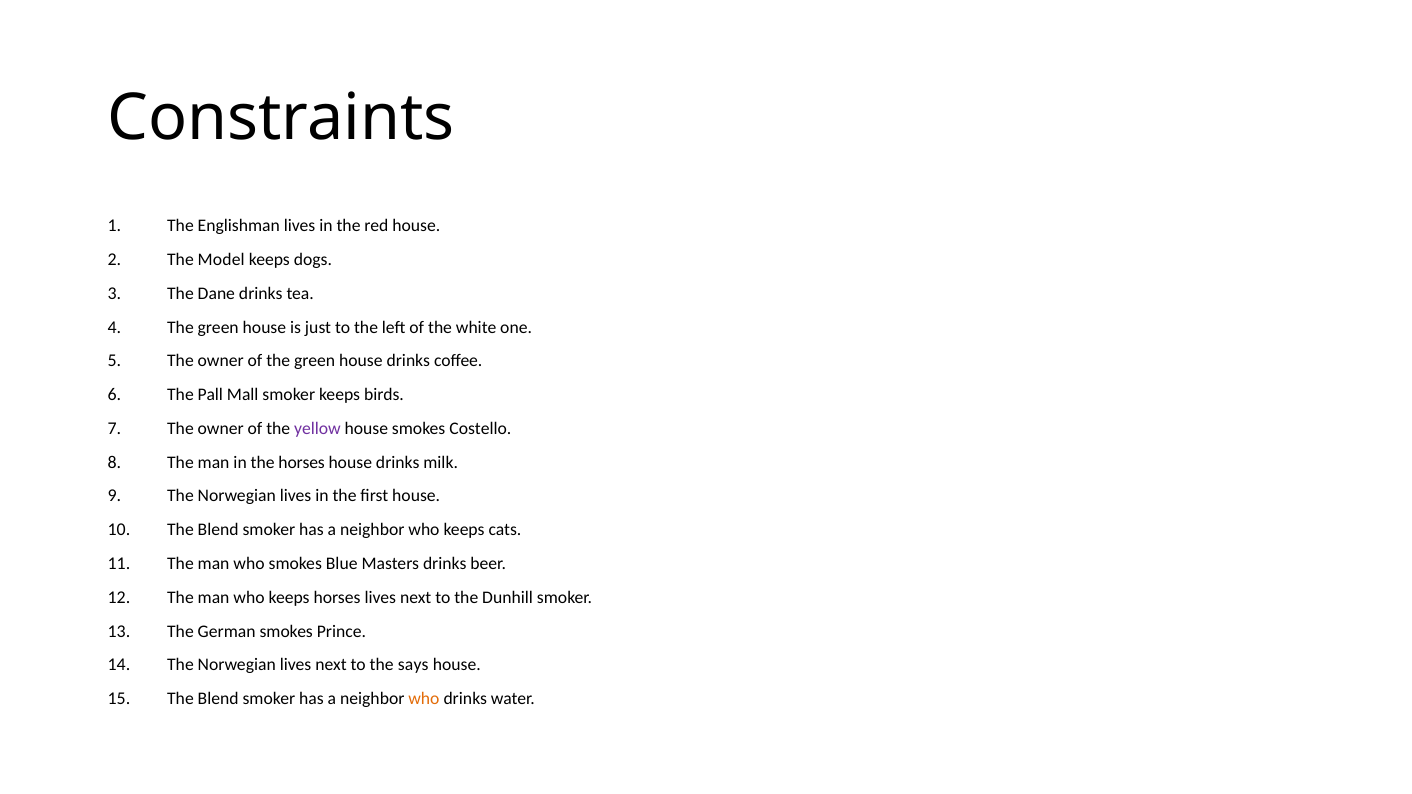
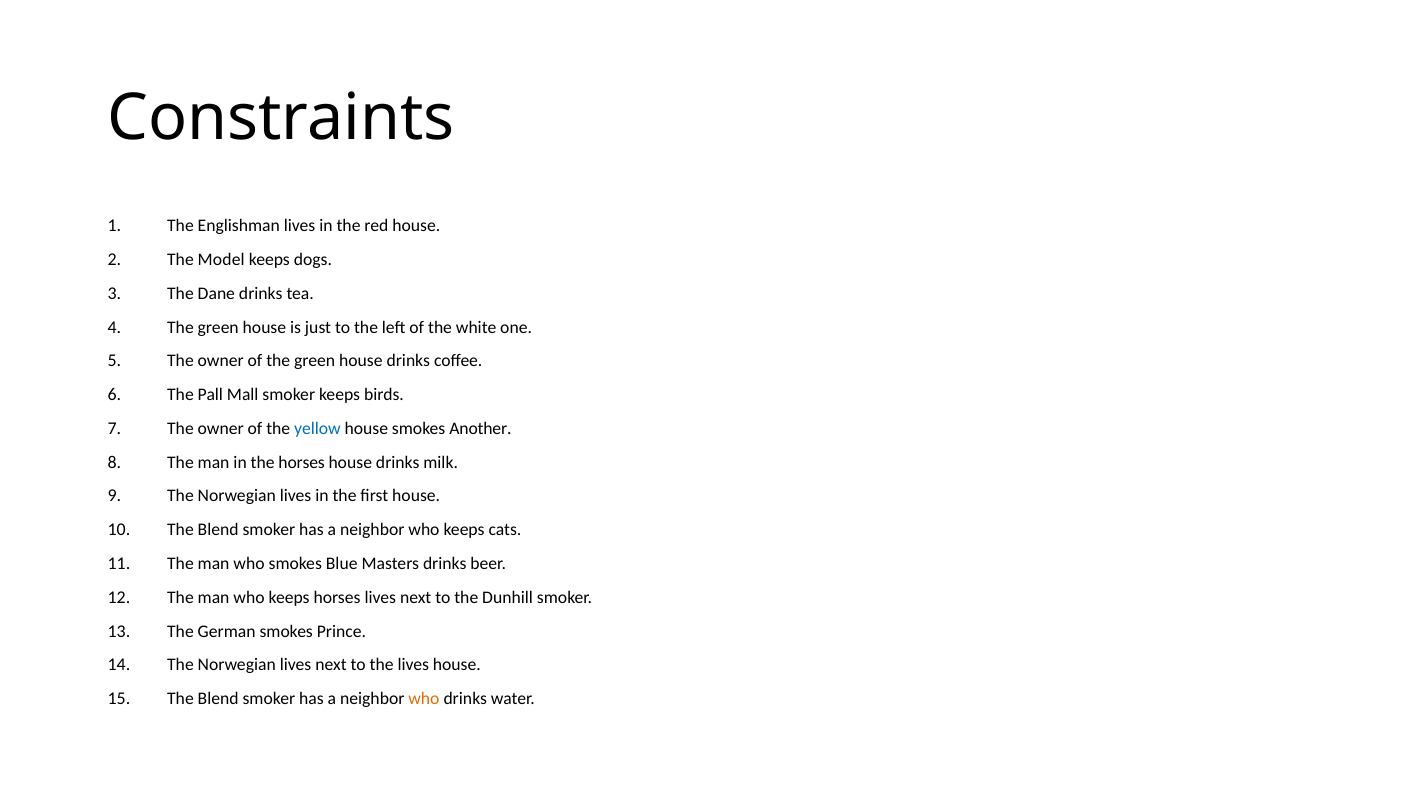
yellow colour: purple -> blue
Costello: Costello -> Another
the says: says -> lives
